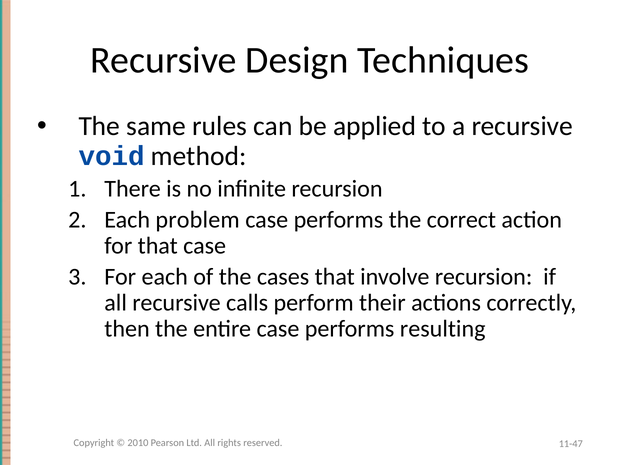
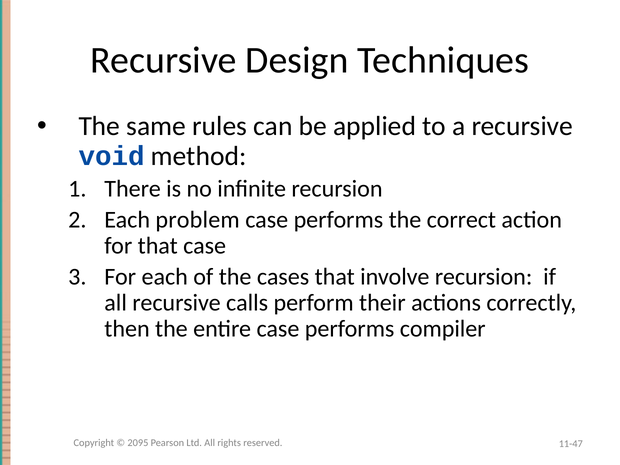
resulting: resulting -> compiler
2010: 2010 -> 2095
